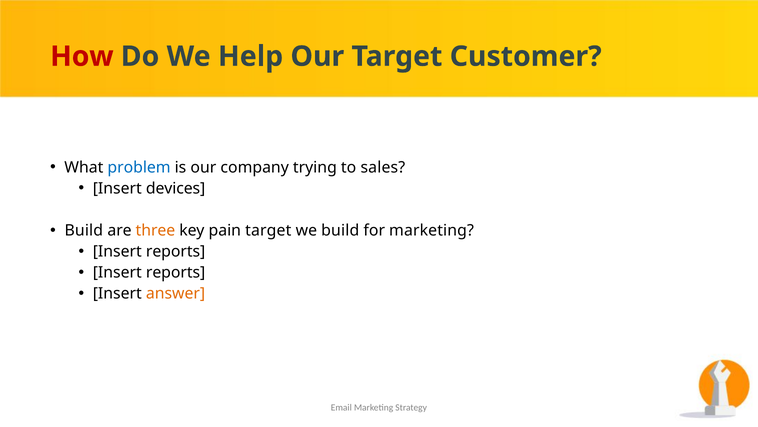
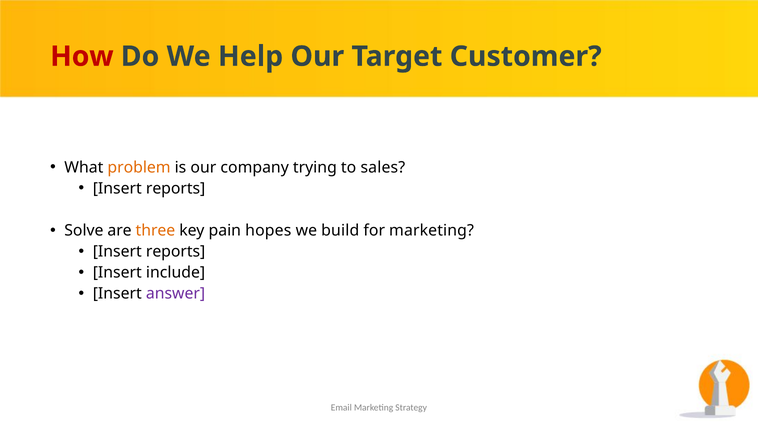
problem colour: blue -> orange
devices at (176, 188): devices -> reports
Build at (84, 230): Build -> Solve
pain target: target -> hopes
reports at (176, 272): reports -> include
answer colour: orange -> purple
